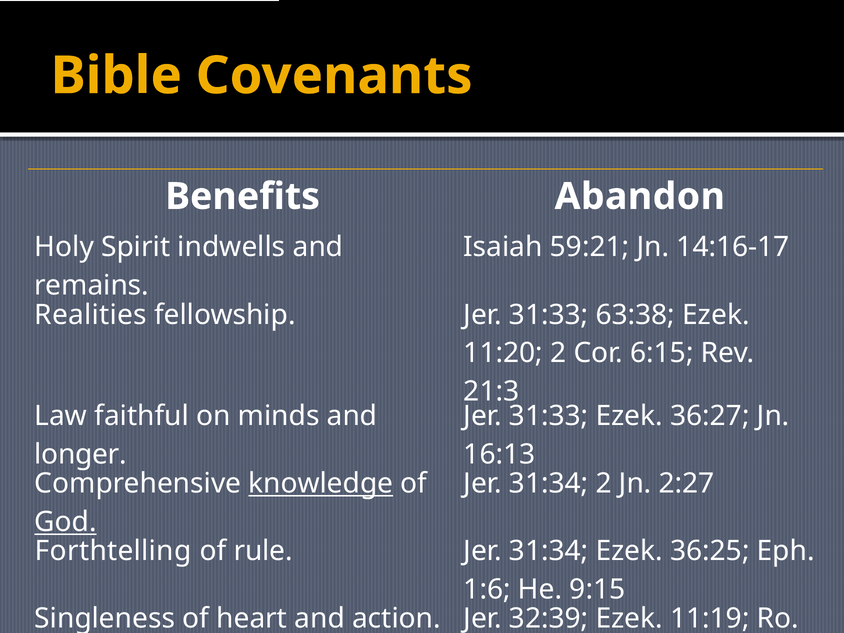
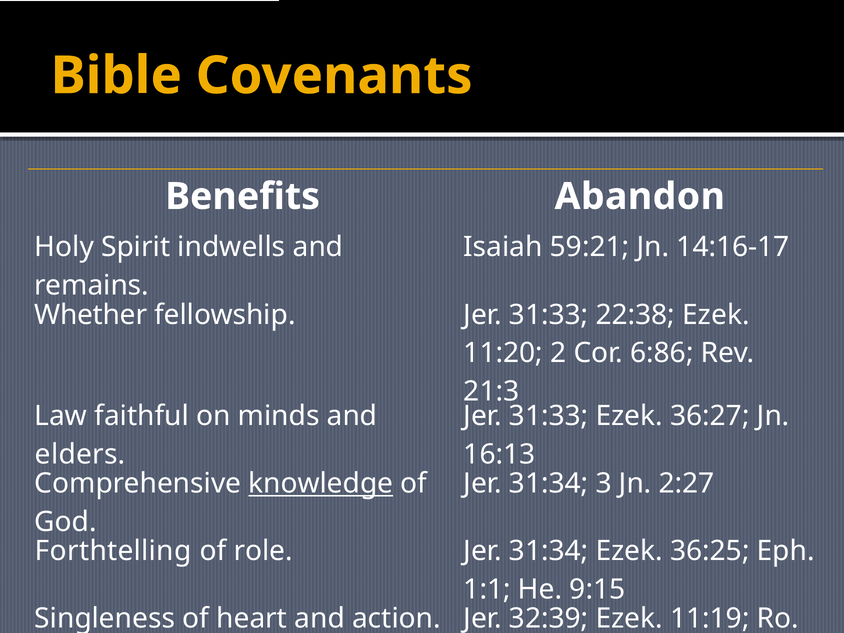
Realities: Realities -> Whether
63:38: 63:38 -> 22:38
6:15: 6:15 -> 6:86
longer: longer -> elders
31:34 2: 2 -> 3
God underline: present -> none
rule: rule -> role
1:6: 1:6 -> 1:1
